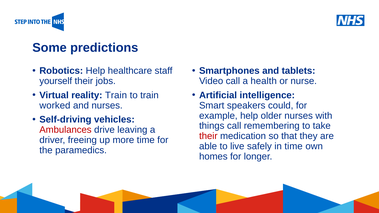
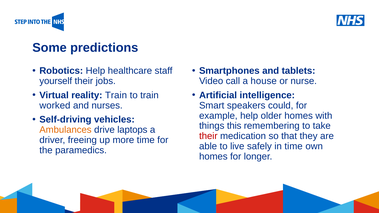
health: health -> house
older nurses: nurses -> homes
things call: call -> this
Ambulances colour: red -> orange
leaving: leaving -> laptops
